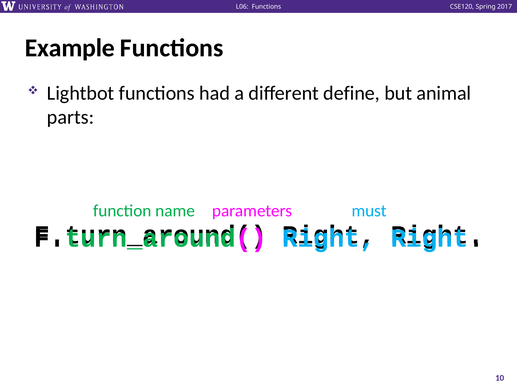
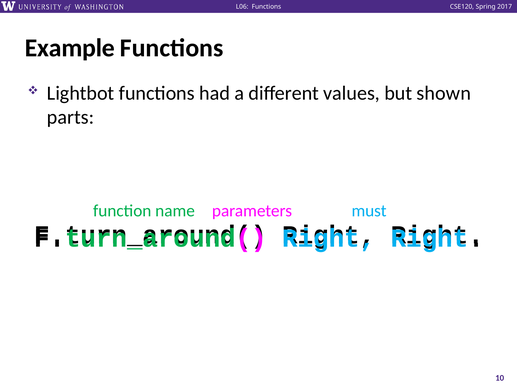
define: define -> values
animal: animal -> shown
